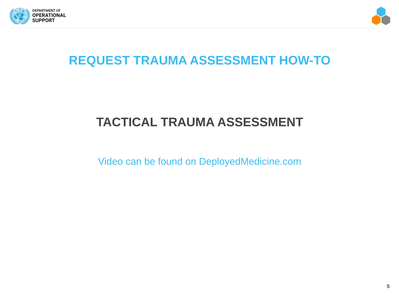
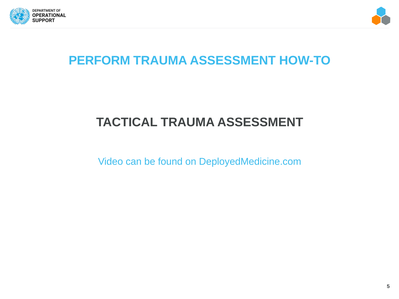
REQUEST: REQUEST -> PERFORM
